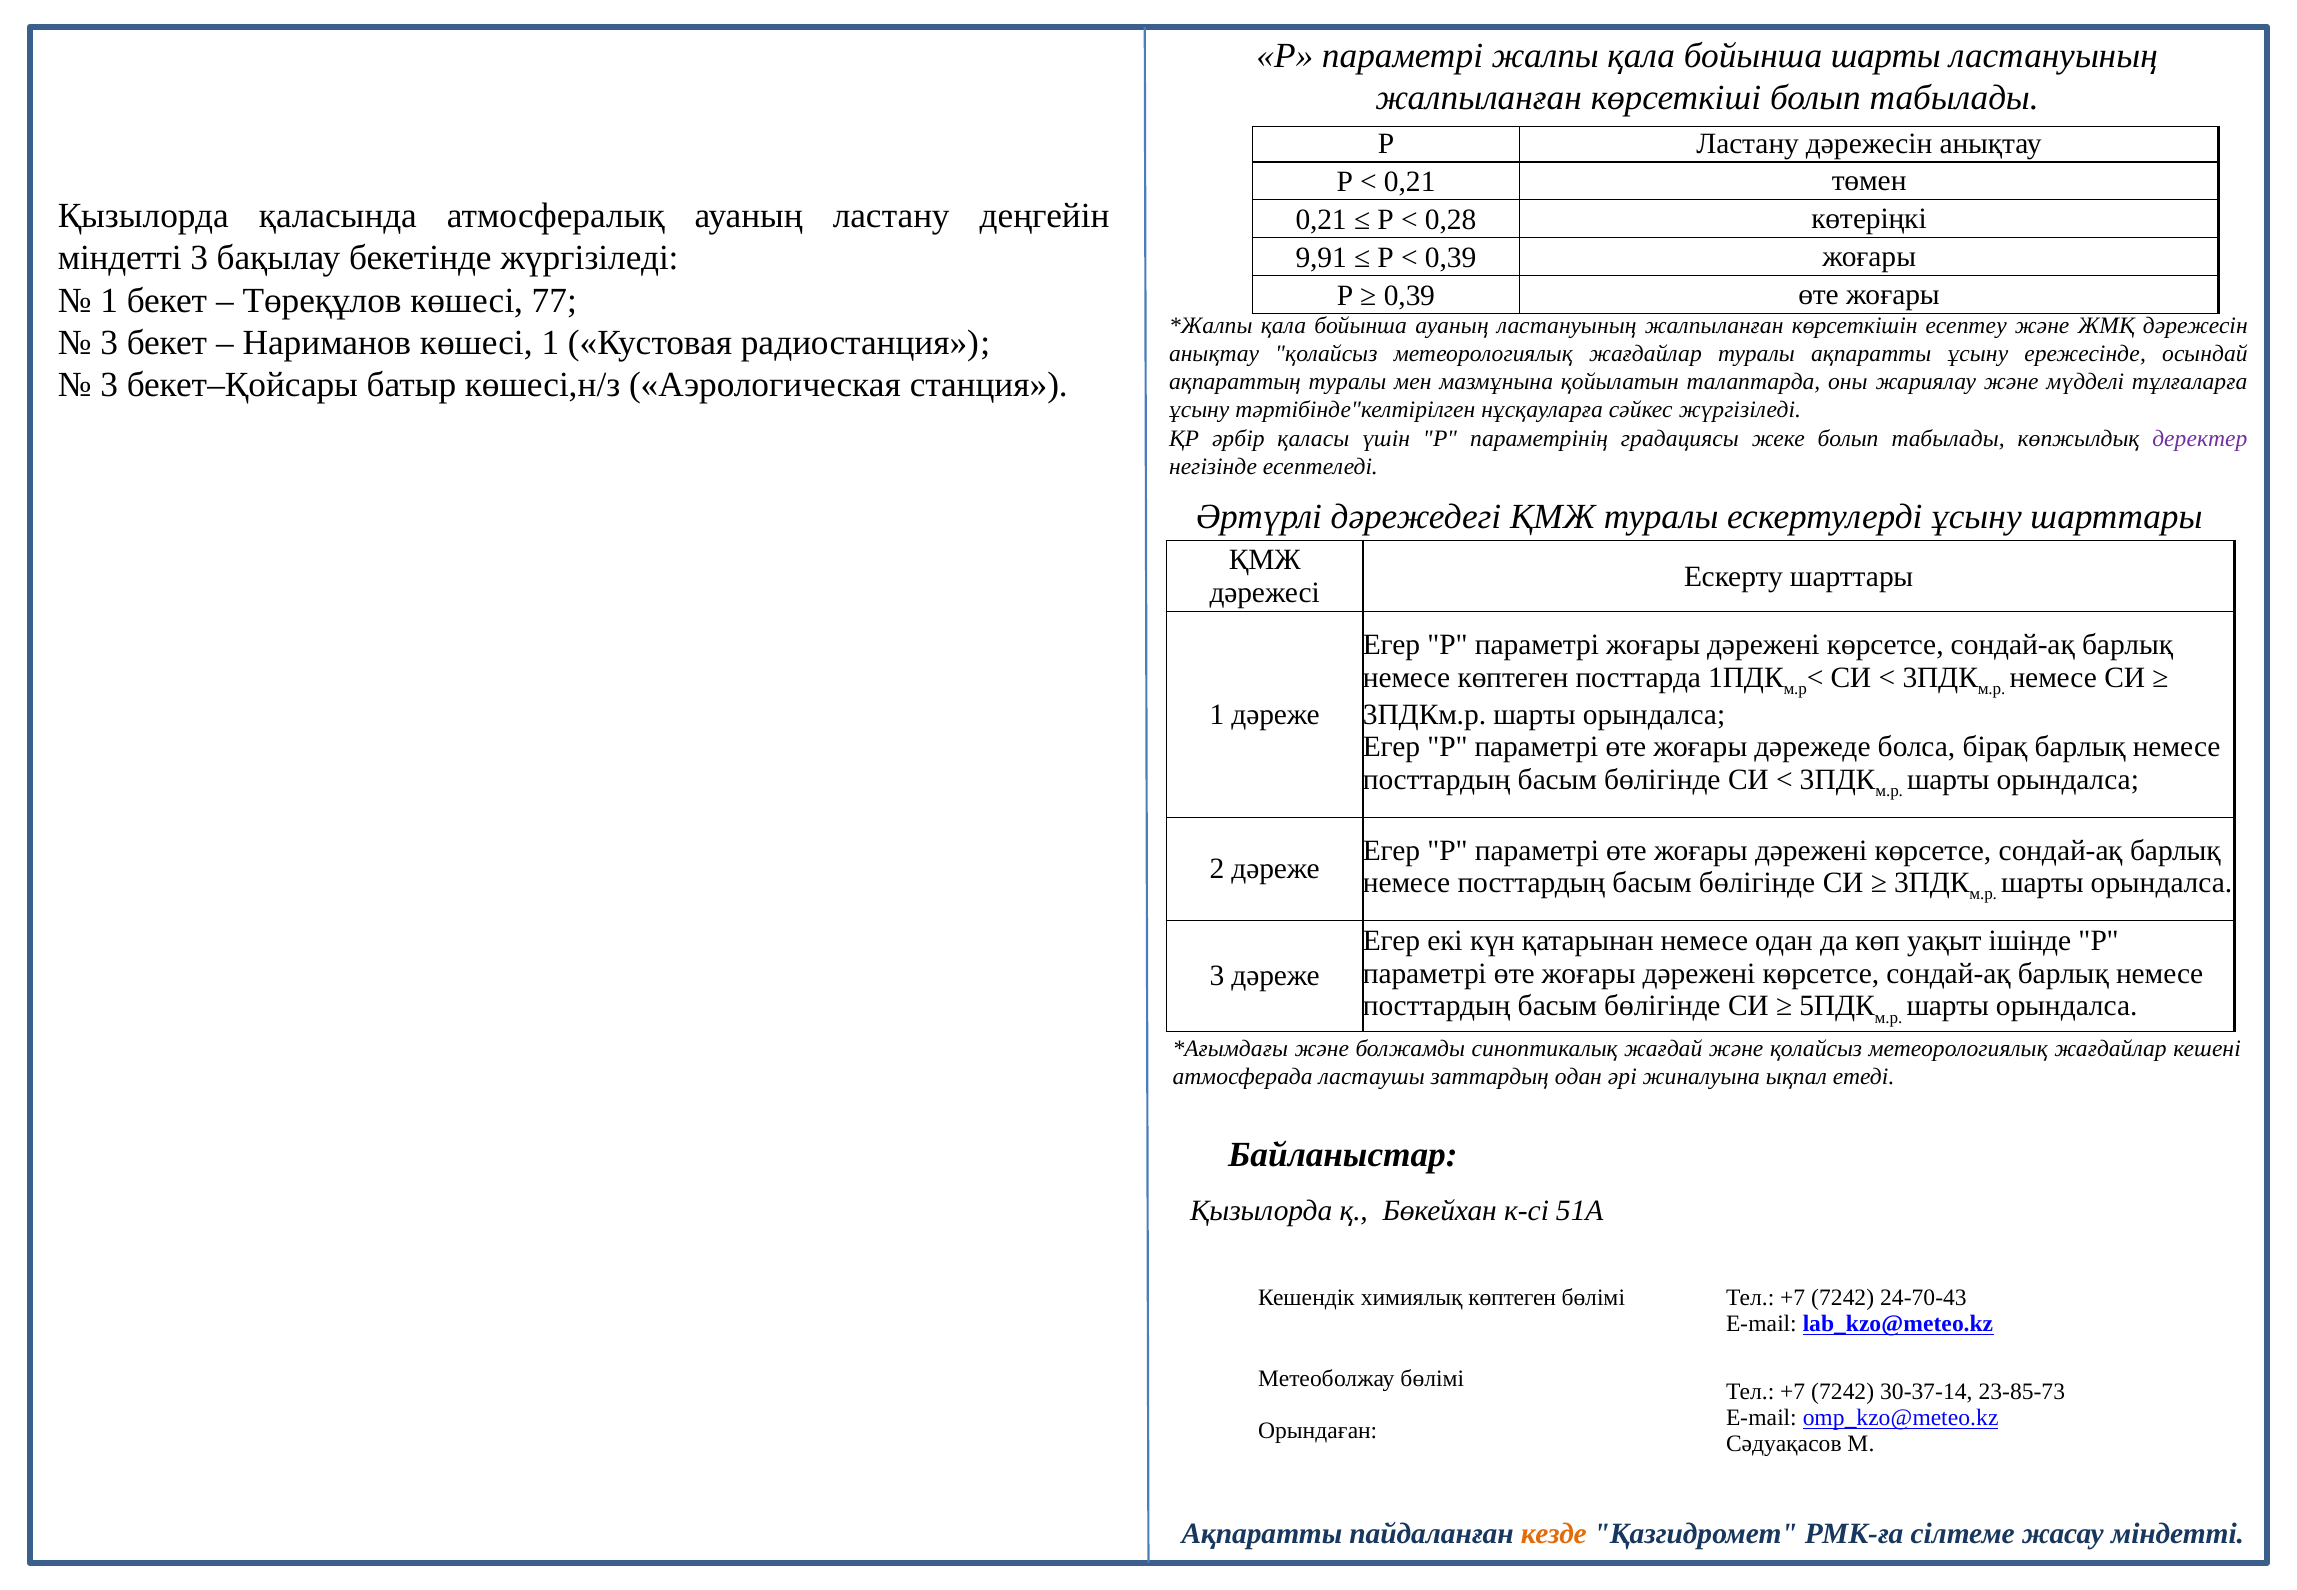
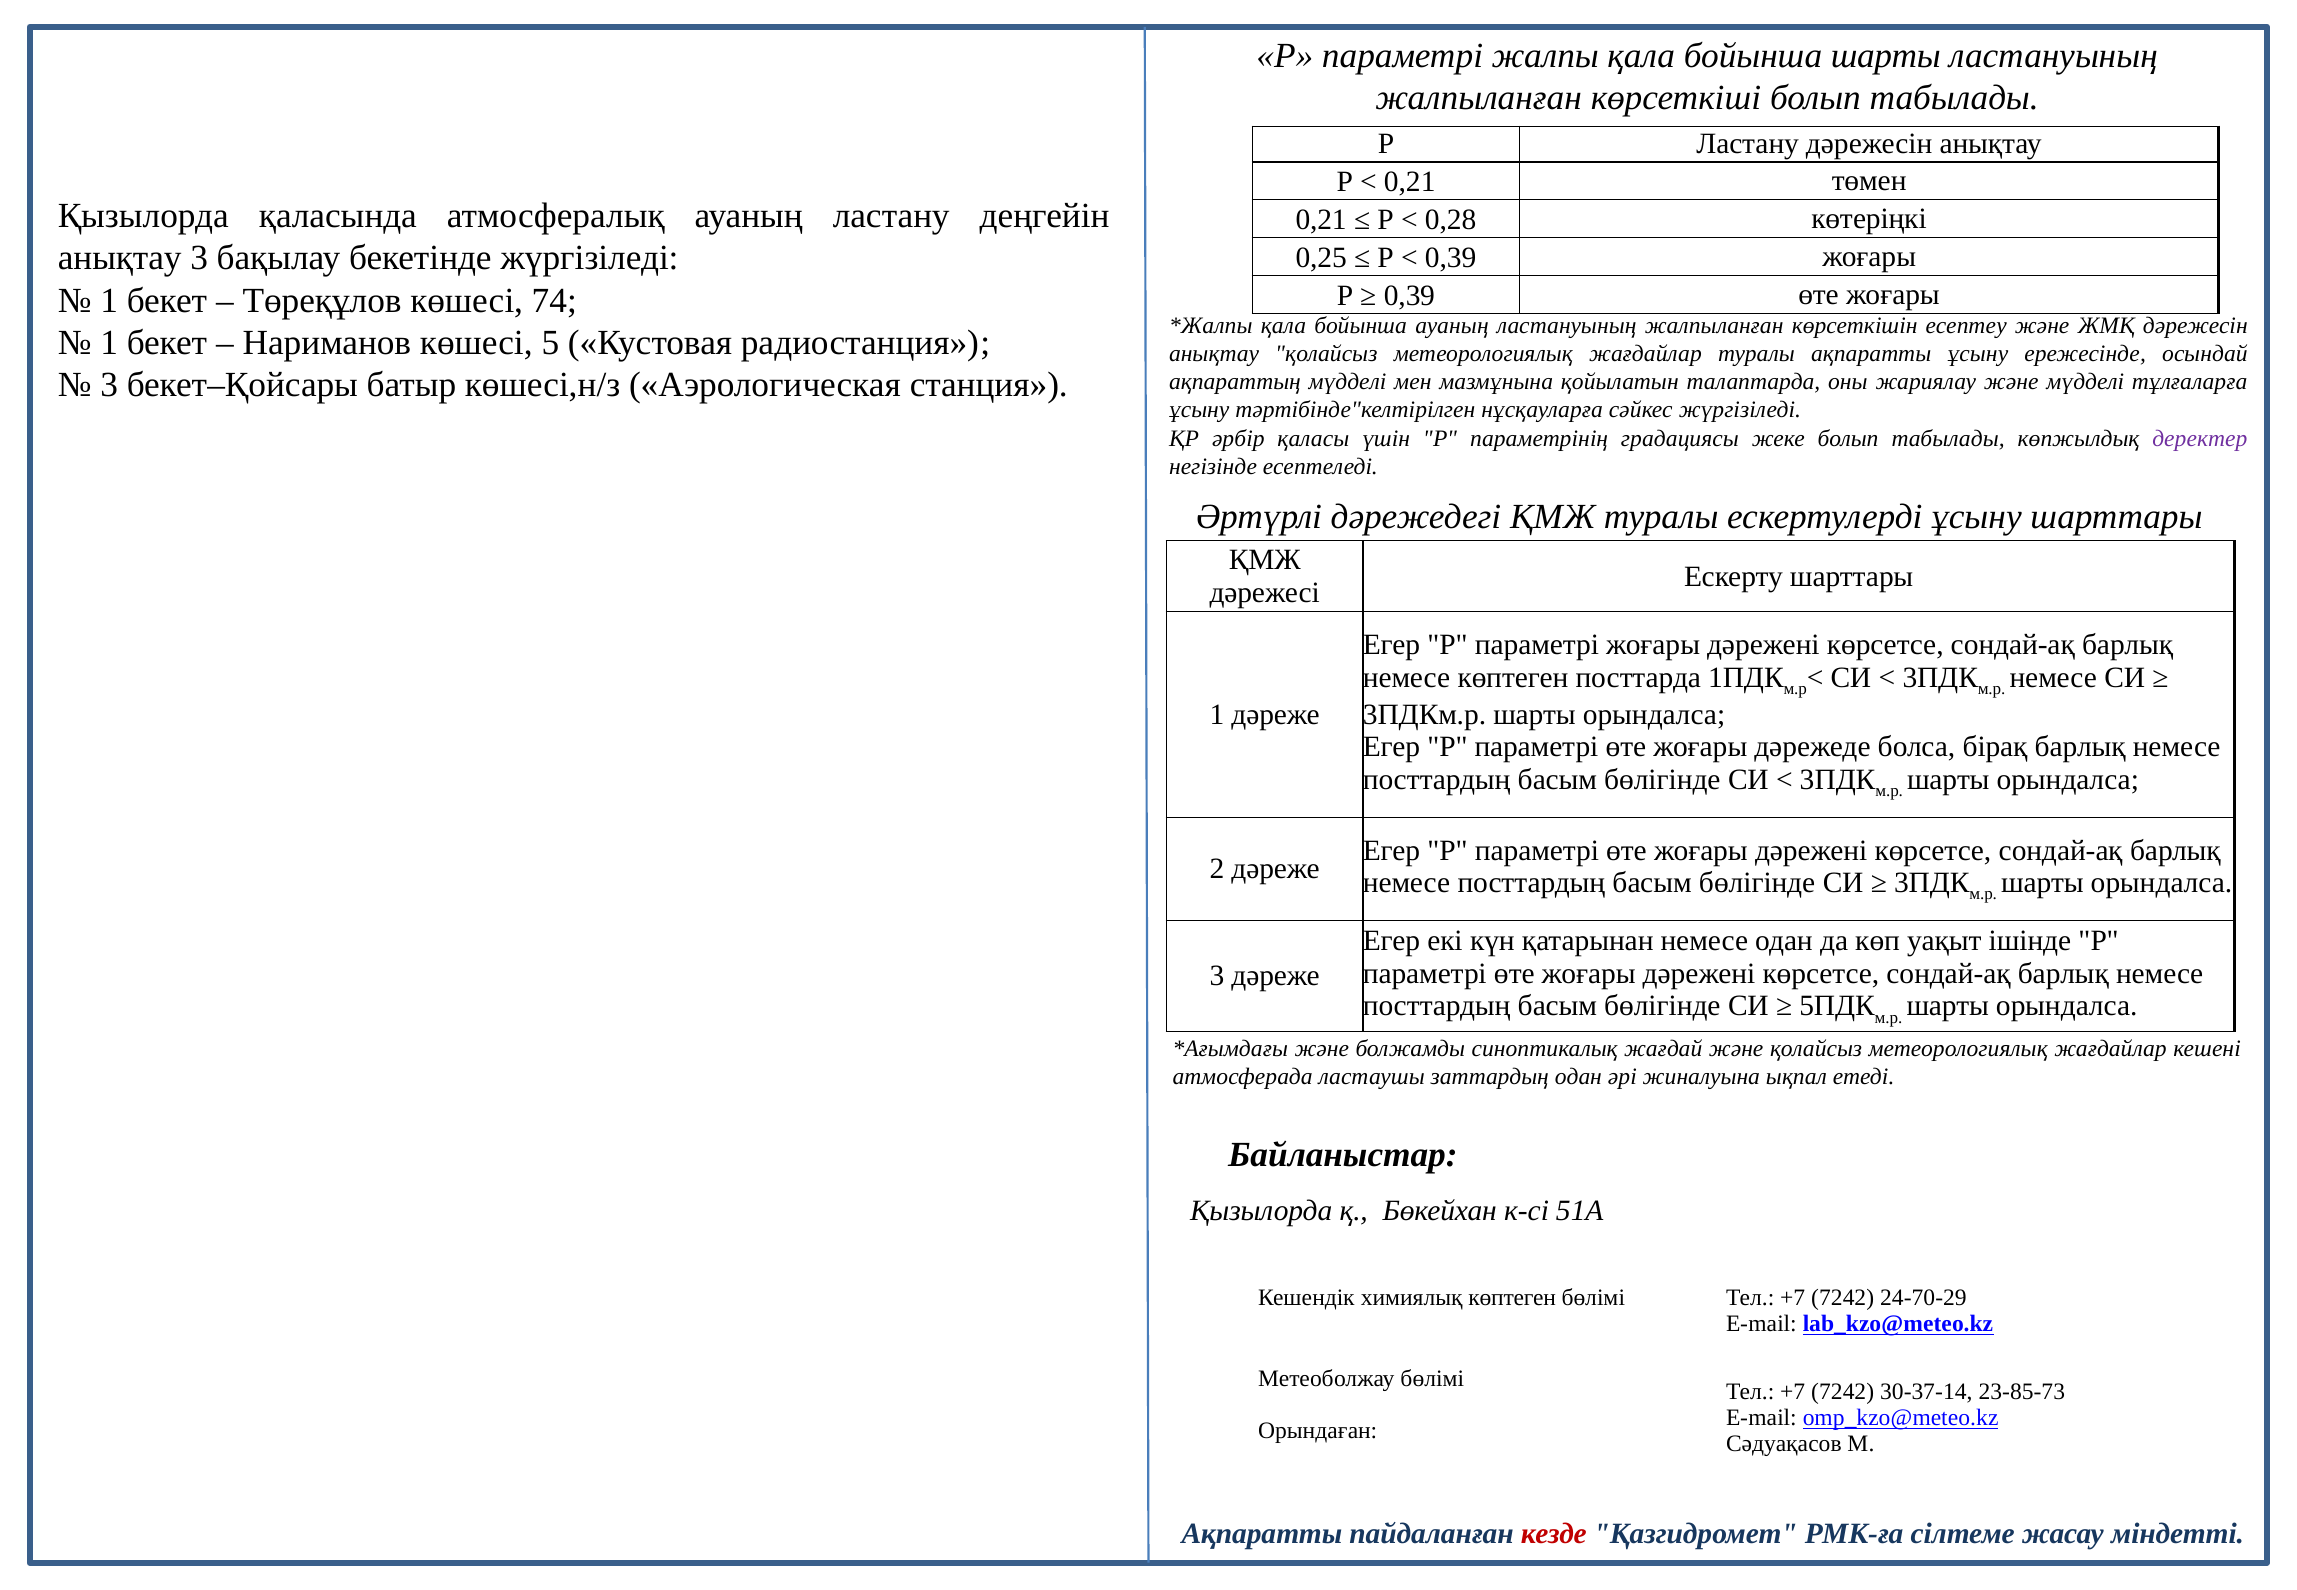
міндетті at (120, 258): міндетті -> анықтау
9,91: 9,91 -> 0,25
77: 77 -> 74
3 at (109, 343): 3 -> 1
көшесі 1: 1 -> 5
ақпараттың туралы: туралы -> мүдделі
24-70-43: 24-70-43 -> 24-70-29
кезде colour: orange -> red
